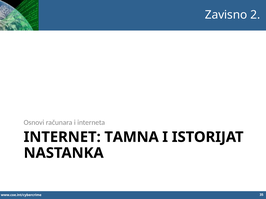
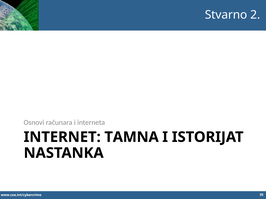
Zavisno: Zavisno -> Stvarno
